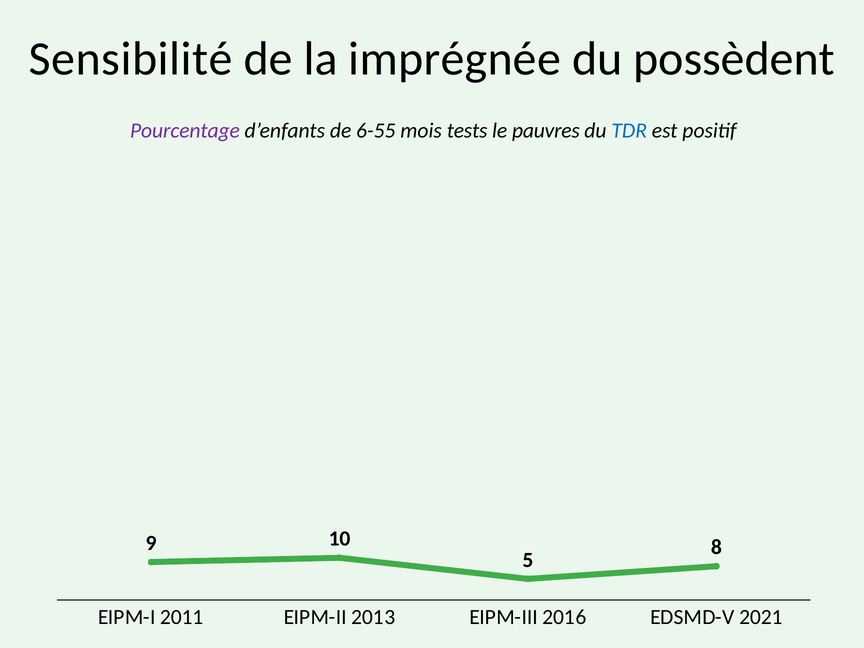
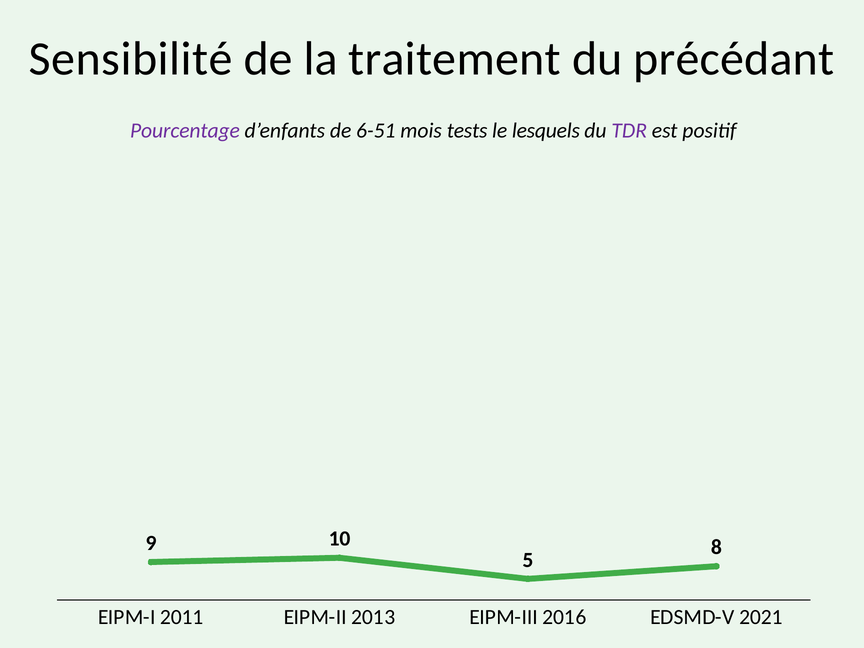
imprégnée: imprégnée -> traitement
possèdent: possèdent -> précédant
6-55: 6-55 -> 6-51
pauvres: pauvres -> lesquels
TDR colour: blue -> purple
